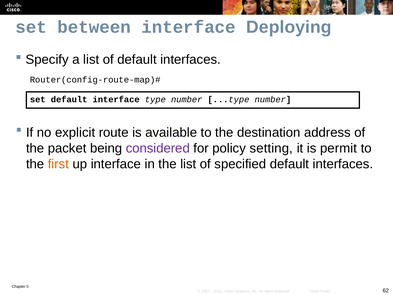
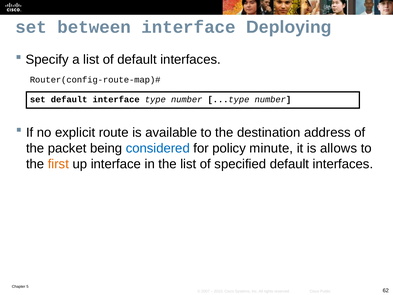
considered colour: purple -> blue
setting: setting -> minute
permit: permit -> allows
